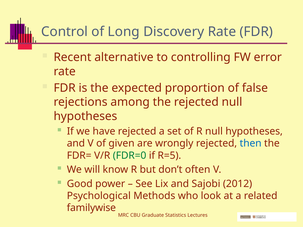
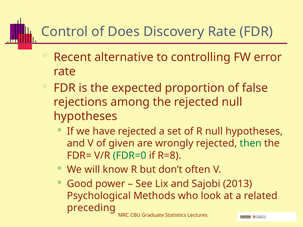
Long: Long -> Does
then colour: blue -> green
R=5: R=5 -> R=8
2012: 2012 -> 2013
familywise: familywise -> preceding
